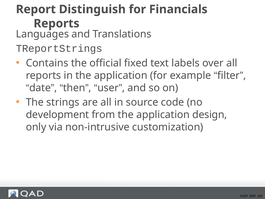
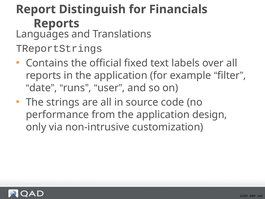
then: then -> runs
development: development -> performance
